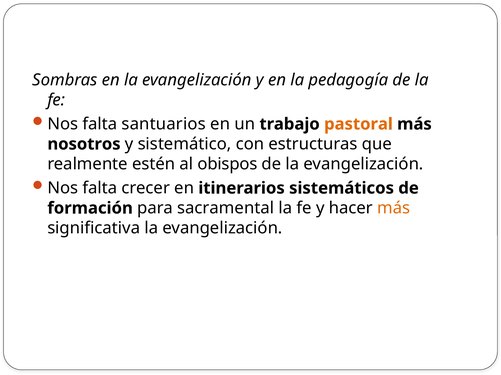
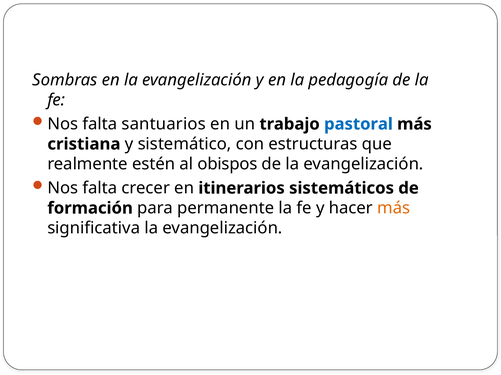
pastoral colour: orange -> blue
nosotros: nosotros -> cristiana
sacramental: sacramental -> permanente
